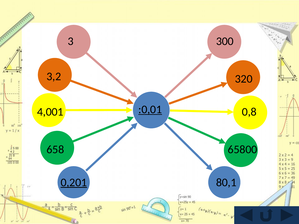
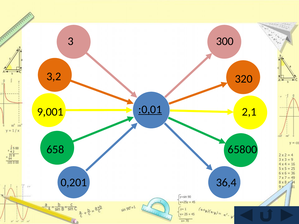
4,001: 4,001 -> 9,001
0,8: 0,8 -> 2,1
0,201 underline: present -> none
80,1: 80,1 -> 36,4
